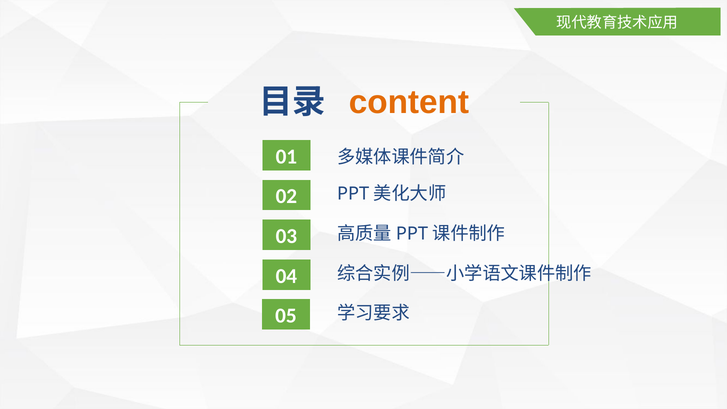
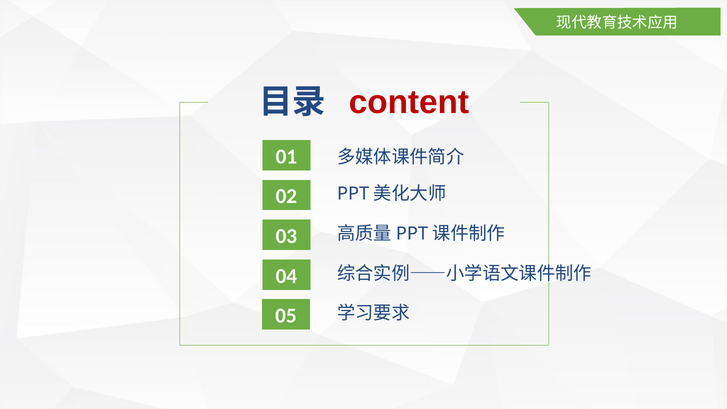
content colour: orange -> red
